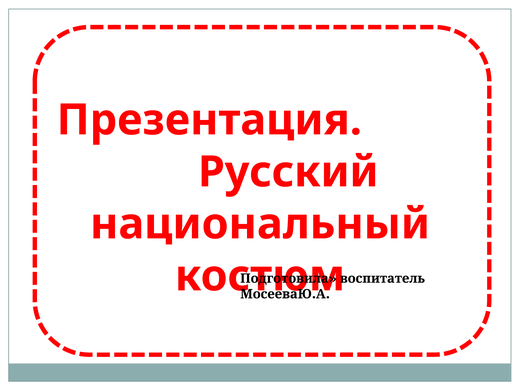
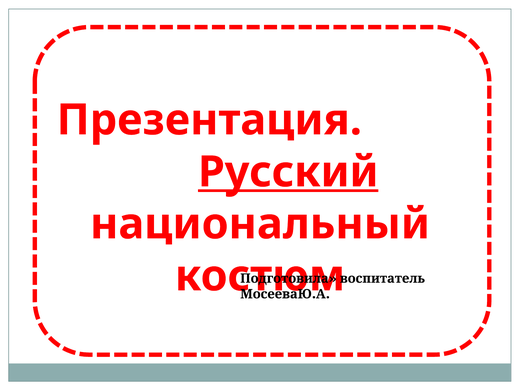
Русский underline: none -> present
